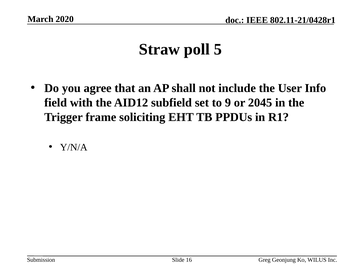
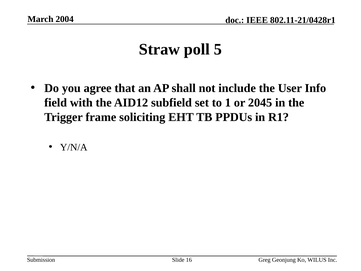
2020: 2020 -> 2004
9: 9 -> 1
